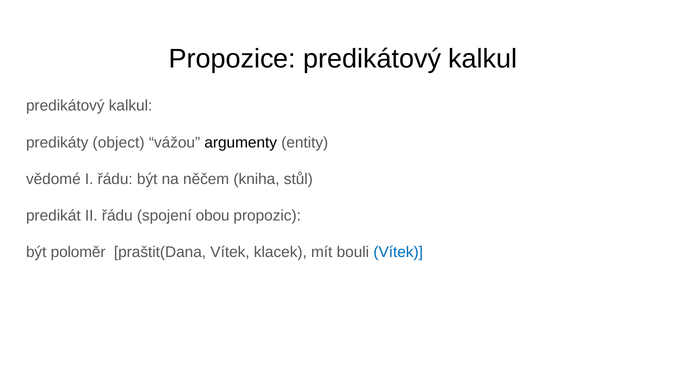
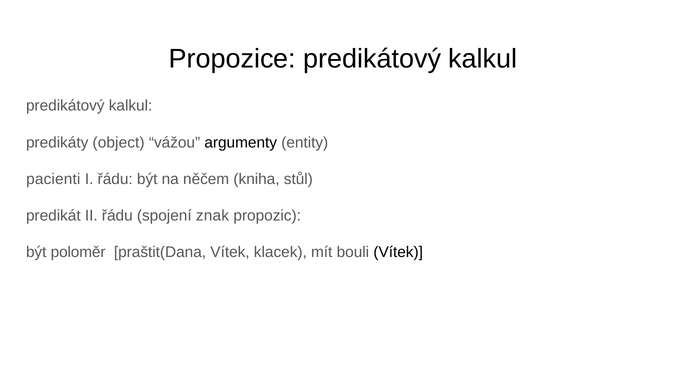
vědomé: vědomé -> pacienti
obou: obou -> znak
Vítek at (398, 253) colour: blue -> black
